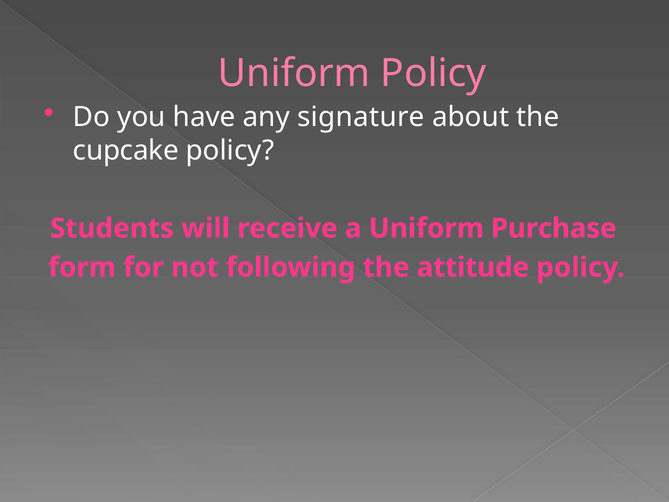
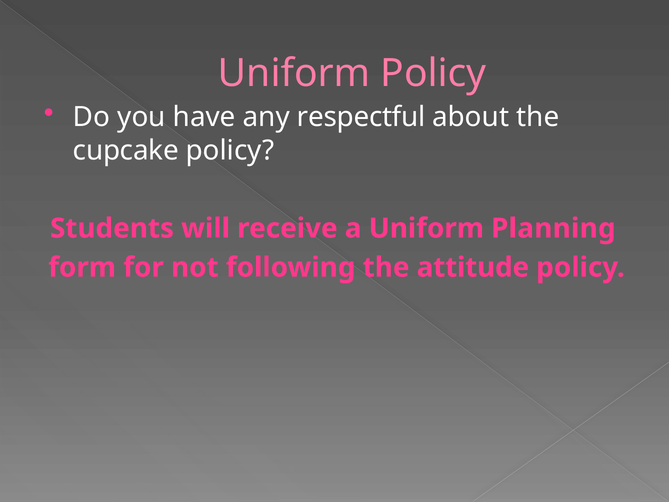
signature: signature -> respectful
Purchase: Purchase -> Planning
